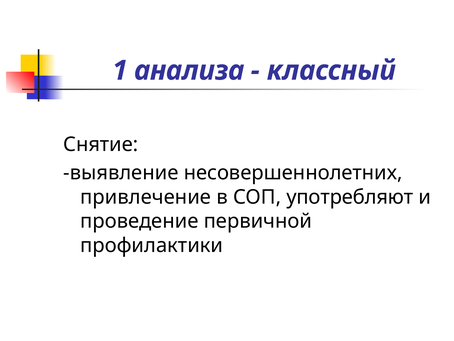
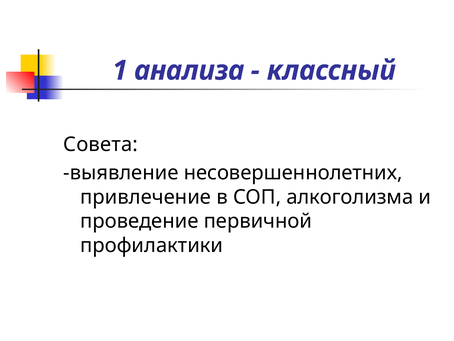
Снятие: Снятие -> Совета
употребляют: употребляют -> алкоголизма
